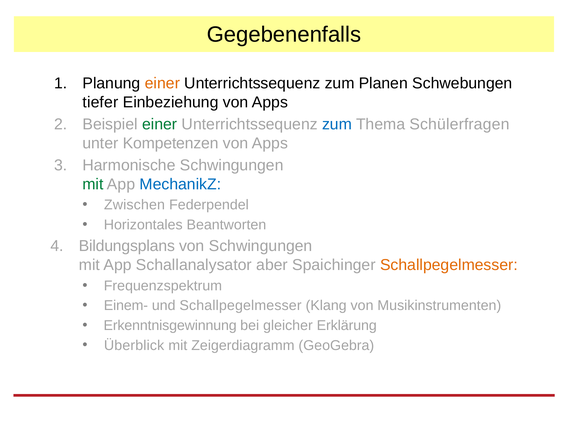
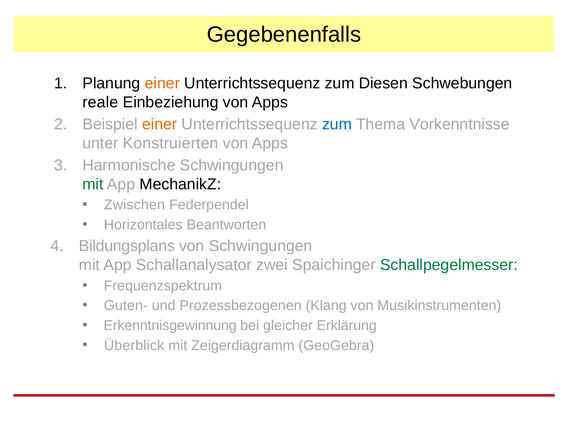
Planen: Planen -> Diesen
tiefer: tiefer -> reale
einer at (160, 124) colour: green -> orange
Schülerfragen: Schülerfragen -> Vorkenntnisse
Kompetenzen: Kompetenzen -> Konstruierten
MechanikZ colour: blue -> black
aber: aber -> zwei
Schallpegelmesser at (449, 265) colour: orange -> green
Einem-: Einem- -> Guten-
und Schallpegelmesser: Schallpegelmesser -> Prozessbezogenen
